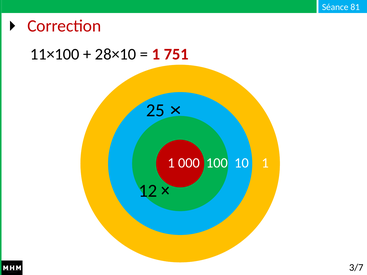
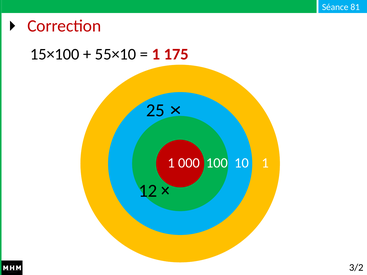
11×100: 11×100 -> 15×100
28×10: 28×10 -> 55×10
751: 751 -> 175
3/7: 3/7 -> 3/2
